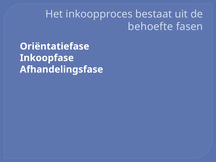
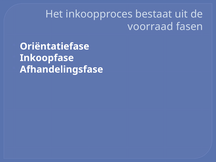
behoefte: behoefte -> voorraad
